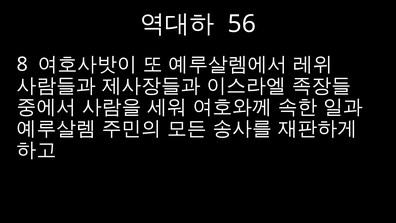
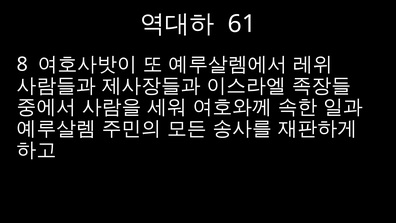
56: 56 -> 61
